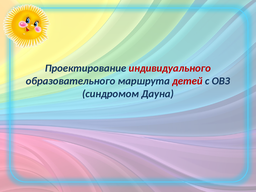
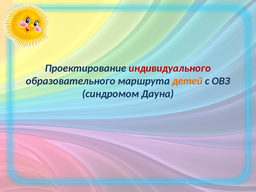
детей colour: red -> orange
